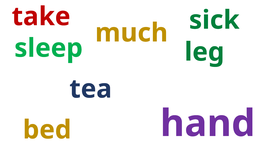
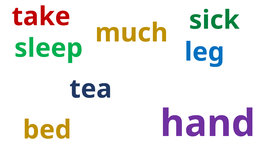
leg colour: green -> blue
